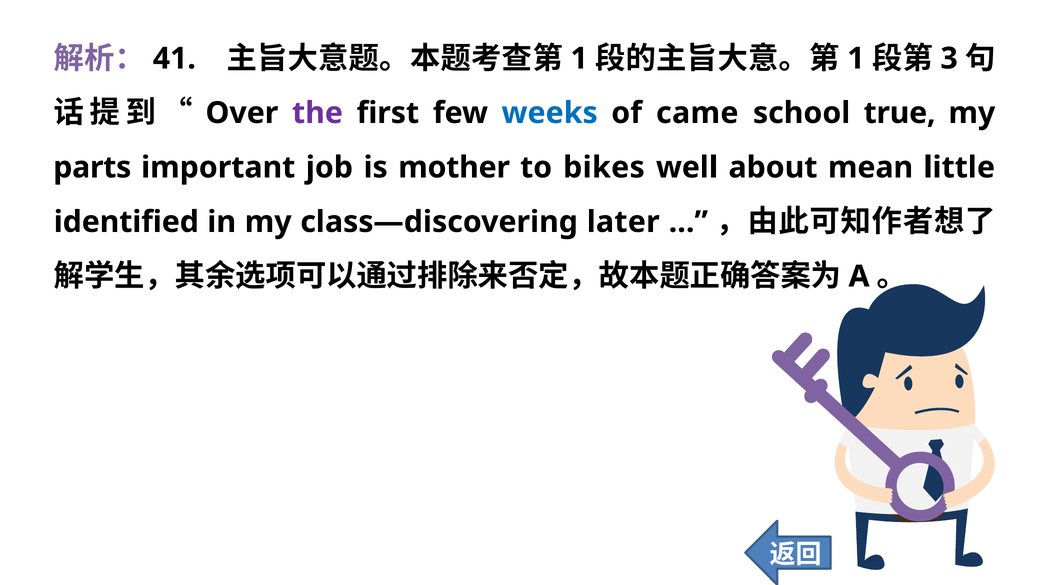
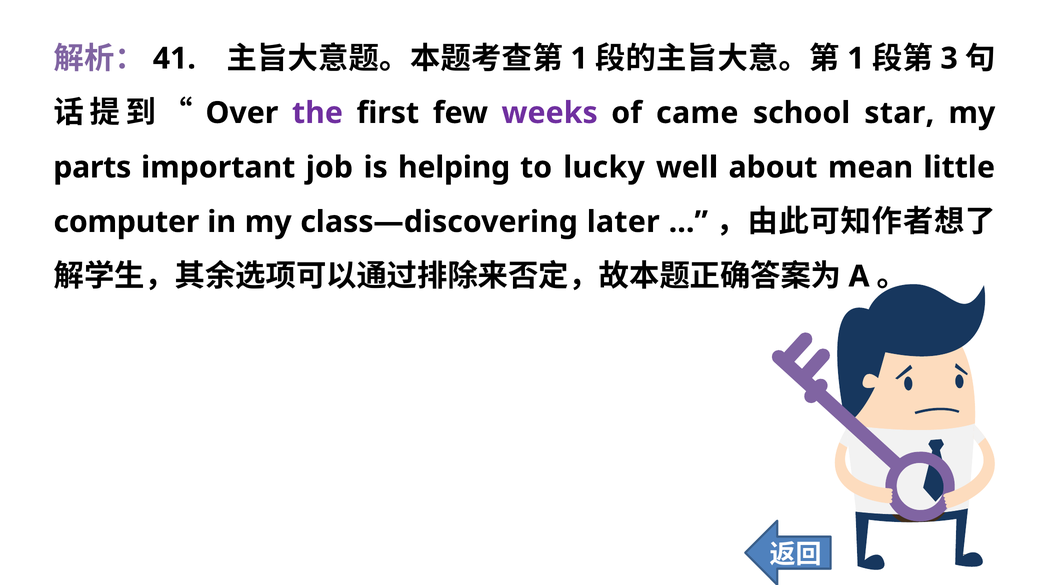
weeks colour: blue -> purple
true: true -> star
mother: mother -> helping
bikes: bikes -> lucky
identified: identified -> computer
